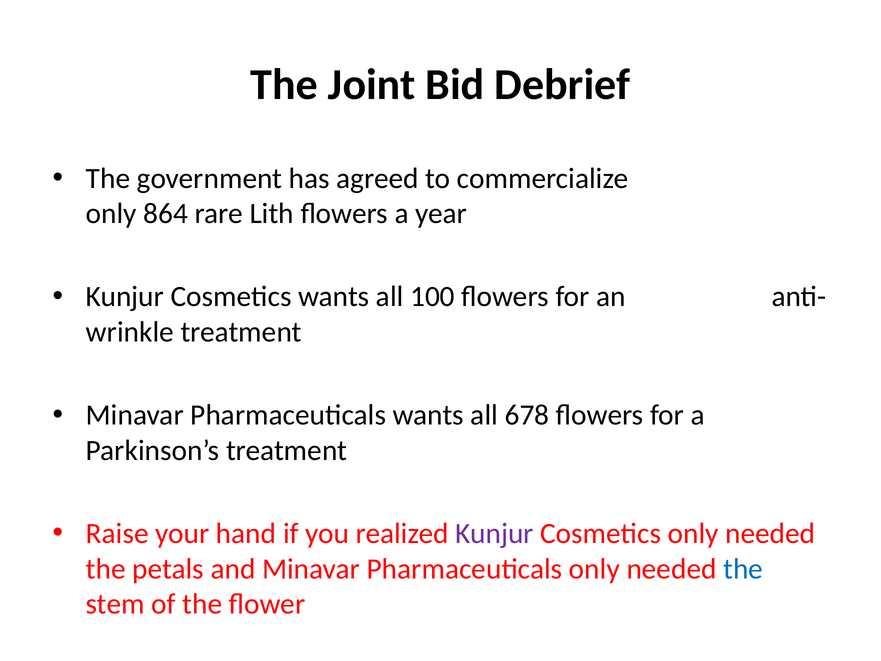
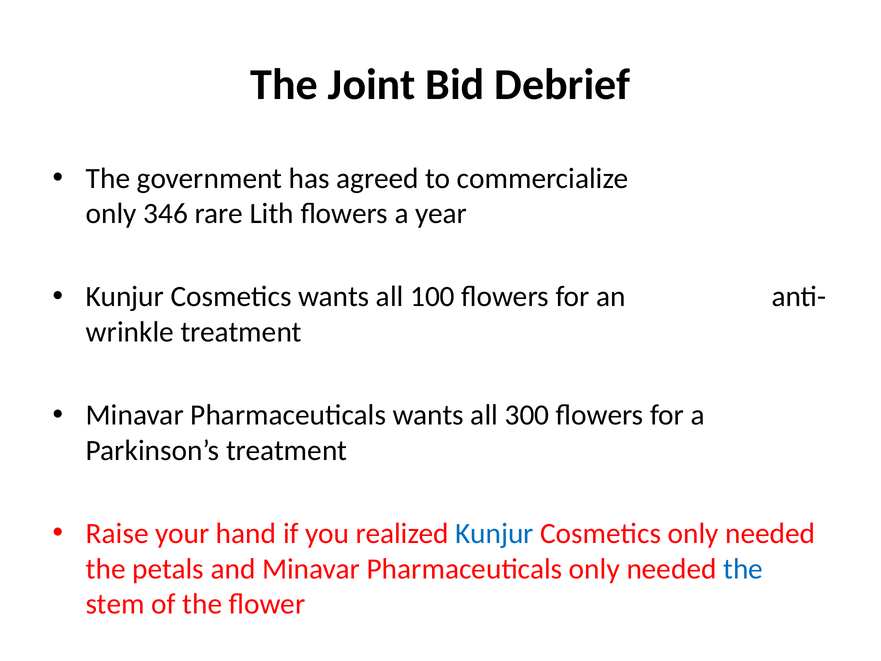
864: 864 -> 346
678: 678 -> 300
Kunjur at (494, 534) colour: purple -> blue
